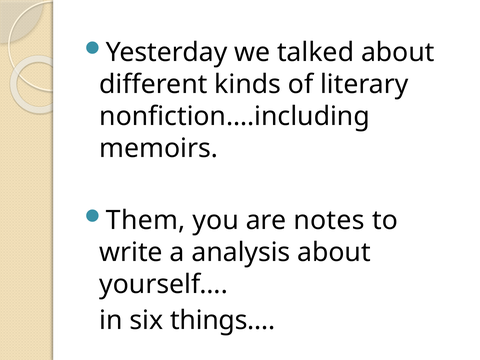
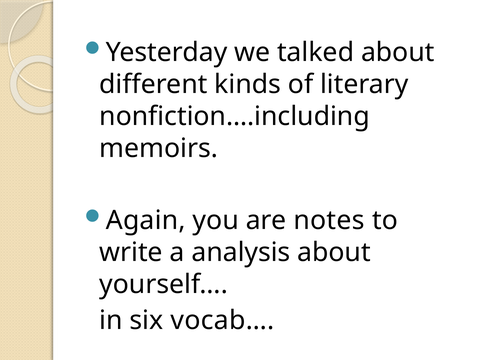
Them: Them -> Again
things…: things… -> vocab…
